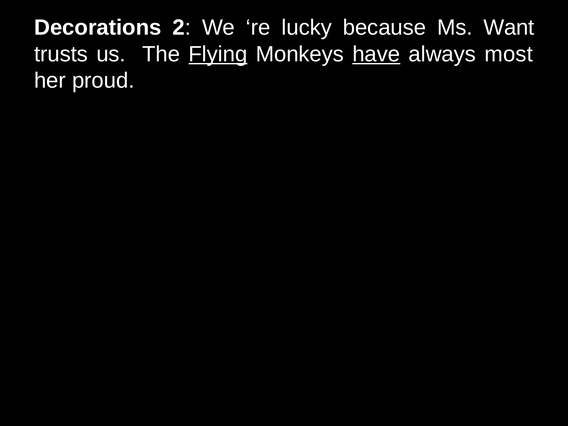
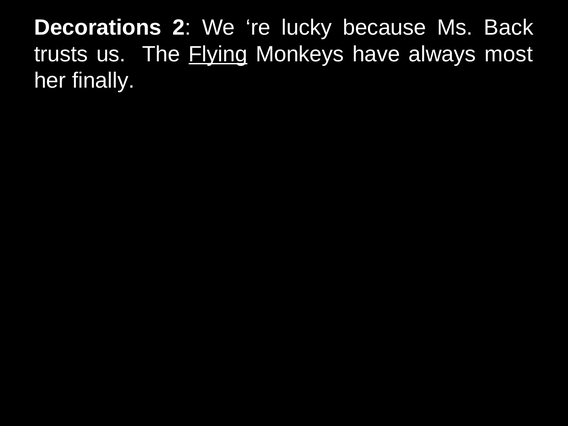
Want: Want -> Back
have underline: present -> none
proud: proud -> finally
